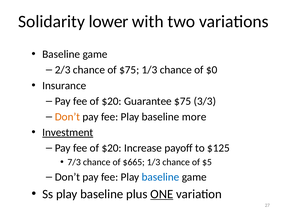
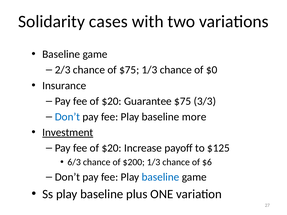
lower: lower -> cases
Don’t at (67, 117) colour: orange -> blue
7/3: 7/3 -> 6/3
$665: $665 -> $200
$5: $5 -> $6
ONE underline: present -> none
